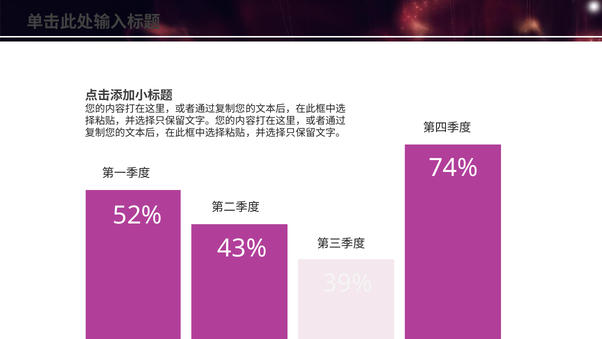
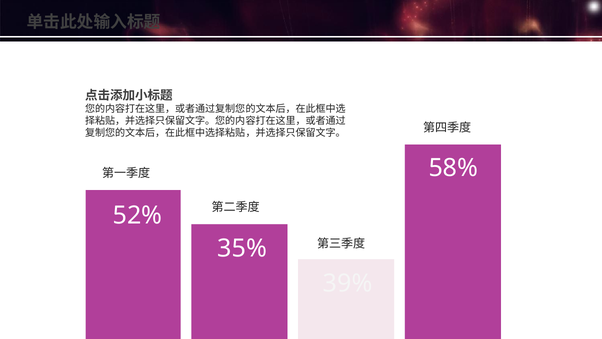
74%: 74% -> 58%
43%: 43% -> 35%
